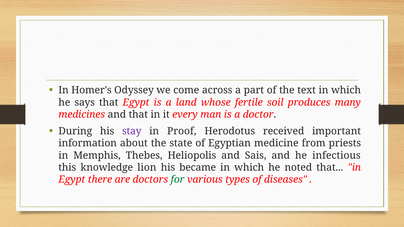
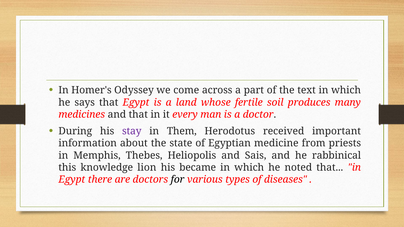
Proof: Proof -> Them
infectious: infectious -> rabbinical
for colour: green -> black
